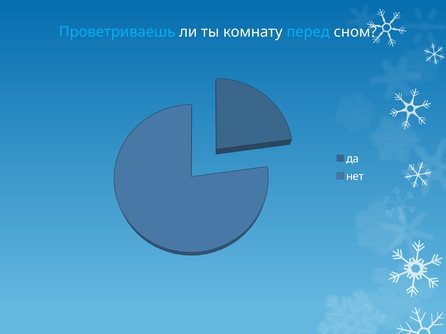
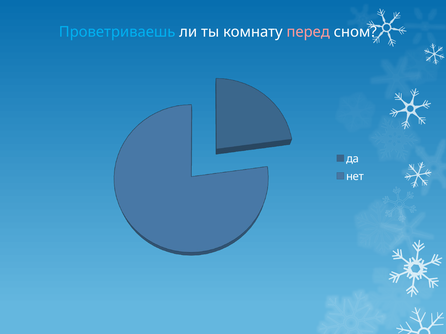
перед colour: light blue -> pink
